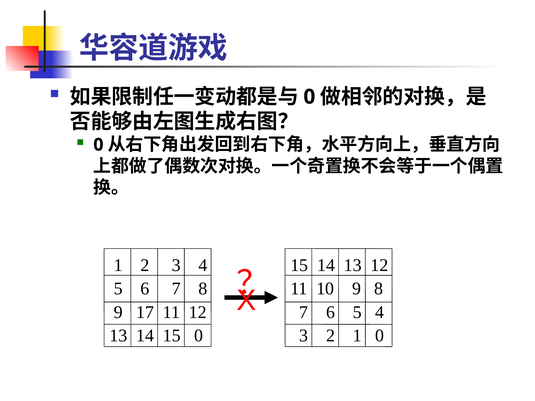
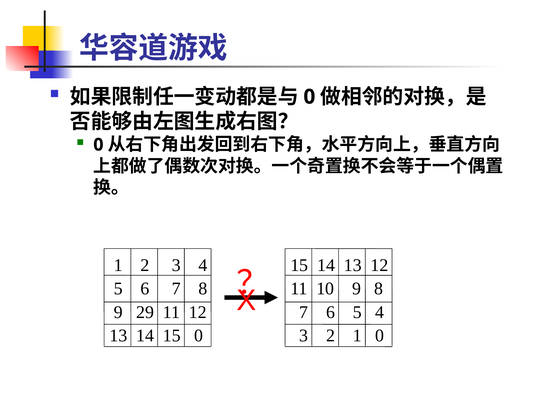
17: 17 -> 29
